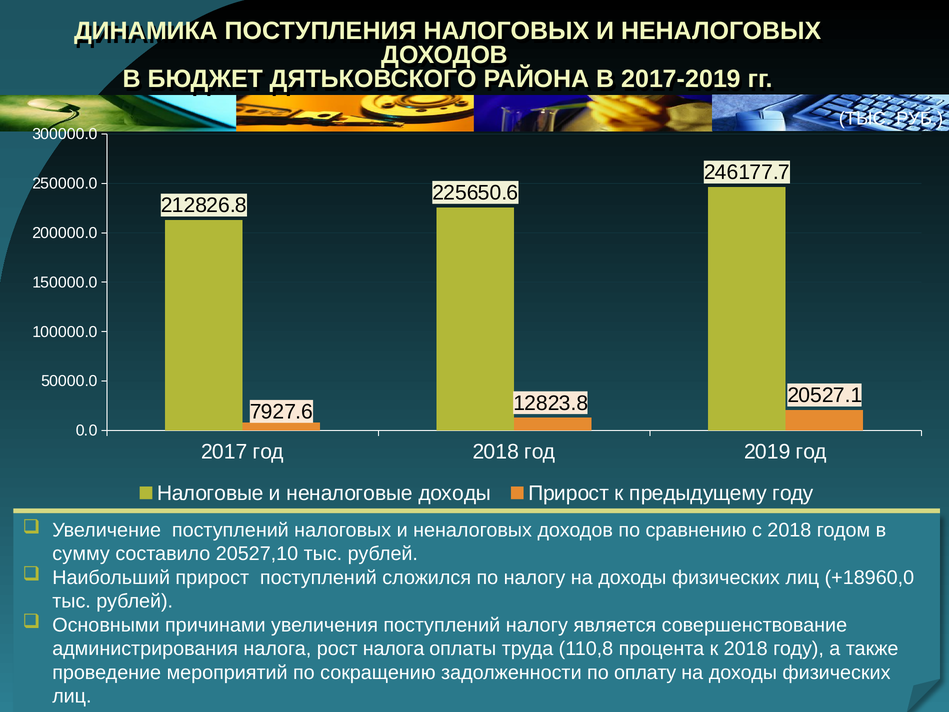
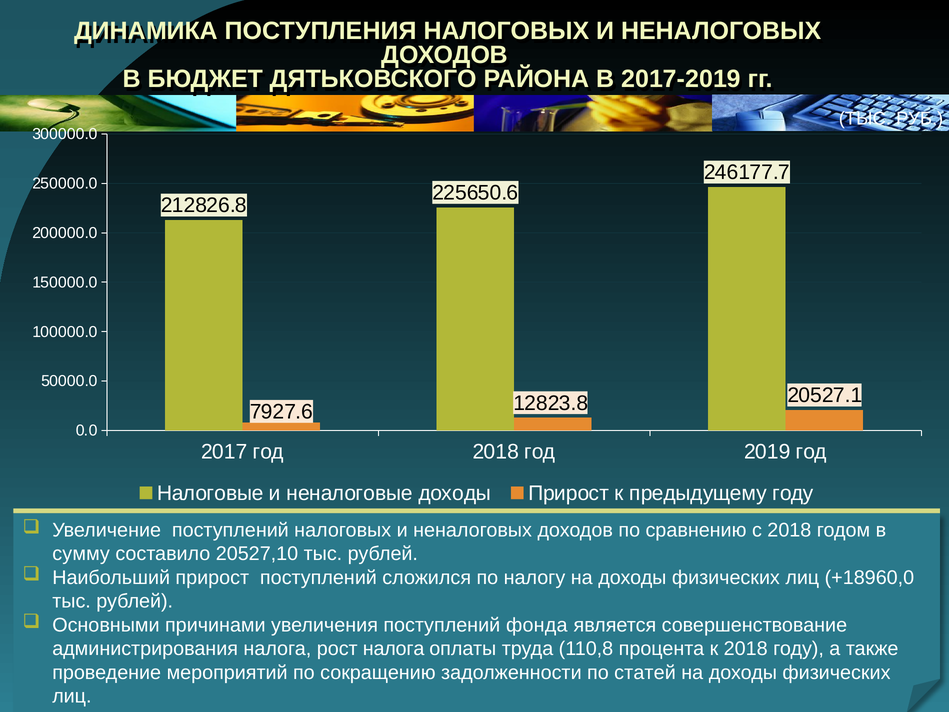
поступлений налогу: налогу -> фонда
оплату: оплату -> статей
